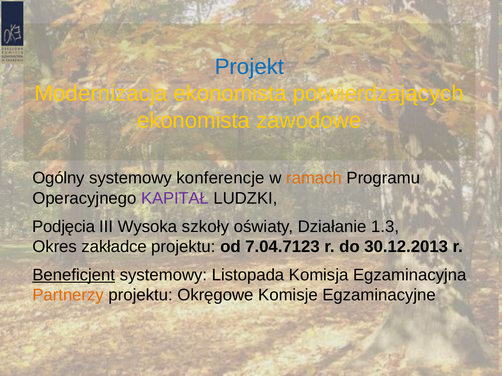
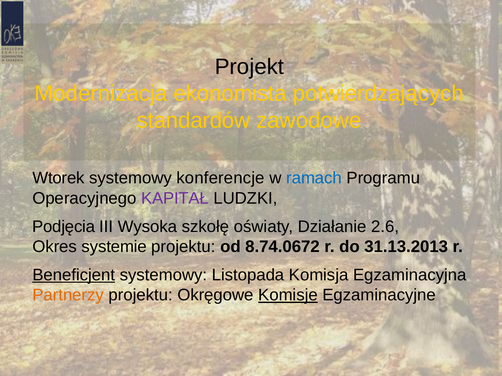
Projekt colour: blue -> black
ekonomista at (194, 121): ekonomista -> standardów
Ogólny: Ogólny -> Wtorek
ramach colour: orange -> blue
szkoły: szkoły -> szkołę
1.3: 1.3 -> 2.6
zakładce: zakładce -> systemie
7.04.7123: 7.04.7123 -> 8.74.0672
30.12.2013: 30.12.2013 -> 31.13.2013
Komisje underline: none -> present
